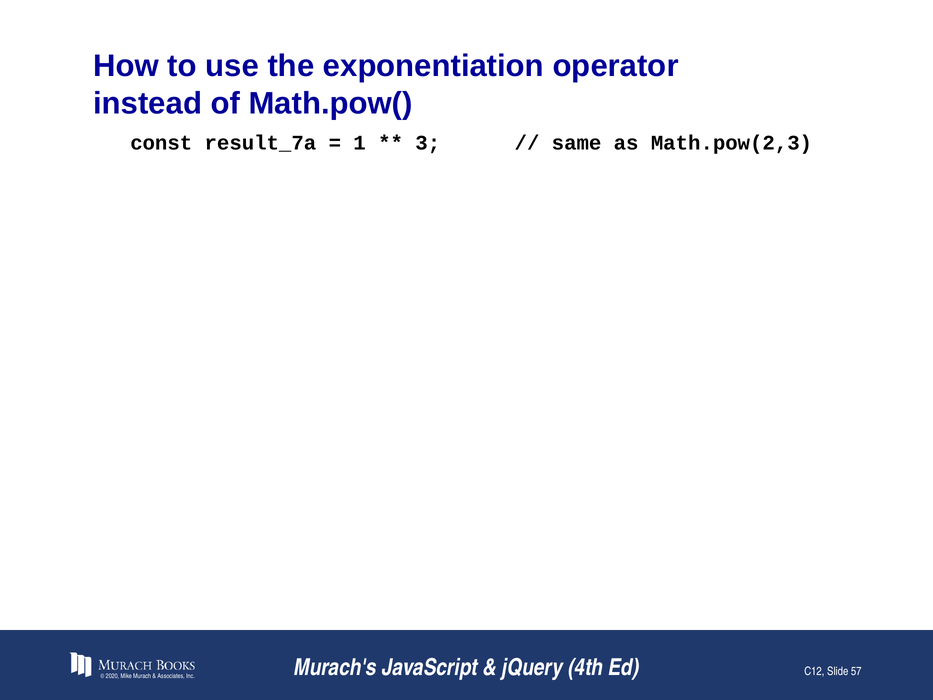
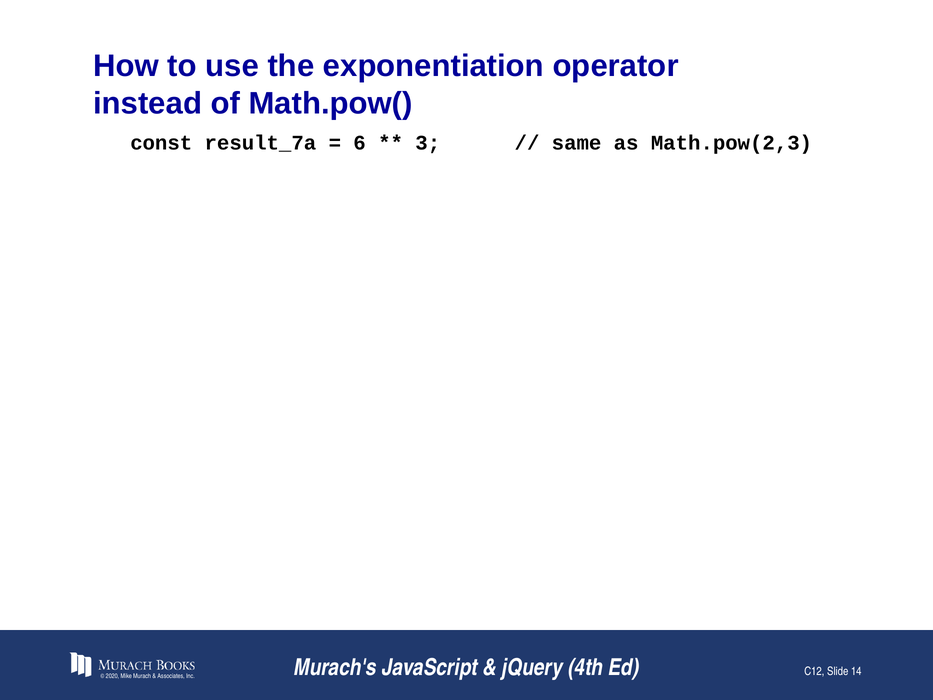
1: 1 -> 6
57: 57 -> 14
